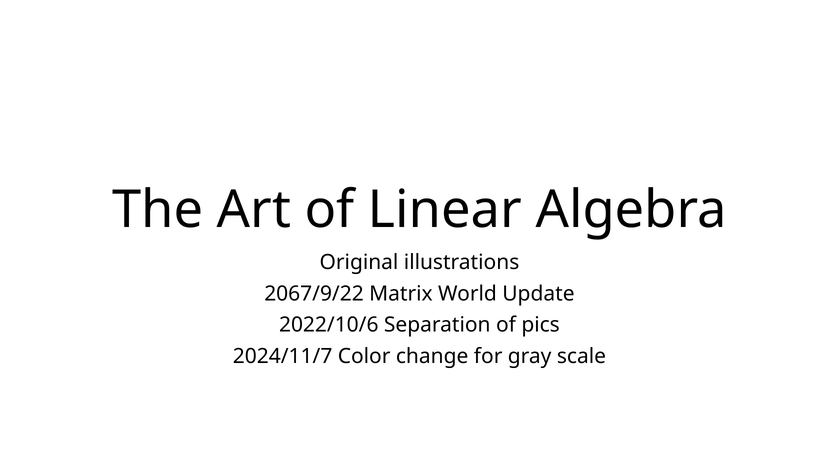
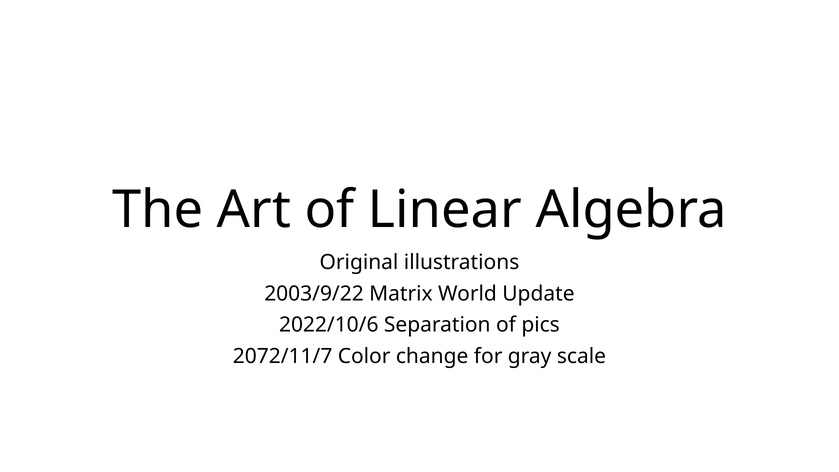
2067/9/22: 2067/9/22 -> 2003/9/22
2024/11/7: 2024/11/7 -> 2072/11/7
